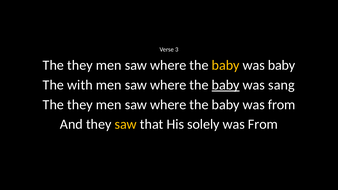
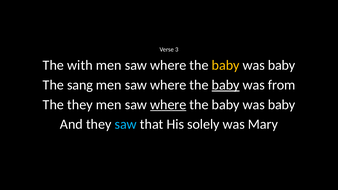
they at (80, 65): they -> with
with: with -> sang
sang: sang -> from
where at (168, 105) underline: none -> present
from at (282, 105): from -> baby
saw at (126, 124) colour: yellow -> light blue
From at (263, 124): From -> Mary
